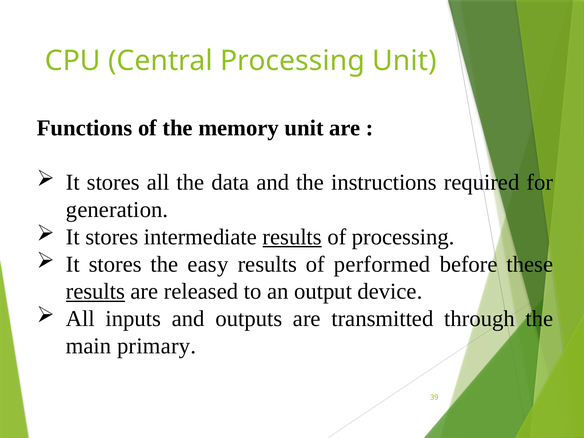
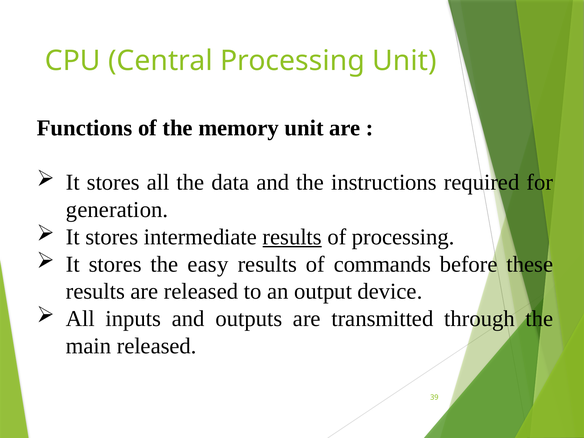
performed: performed -> commands
results at (95, 291) underline: present -> none
main primary: primary -> released
